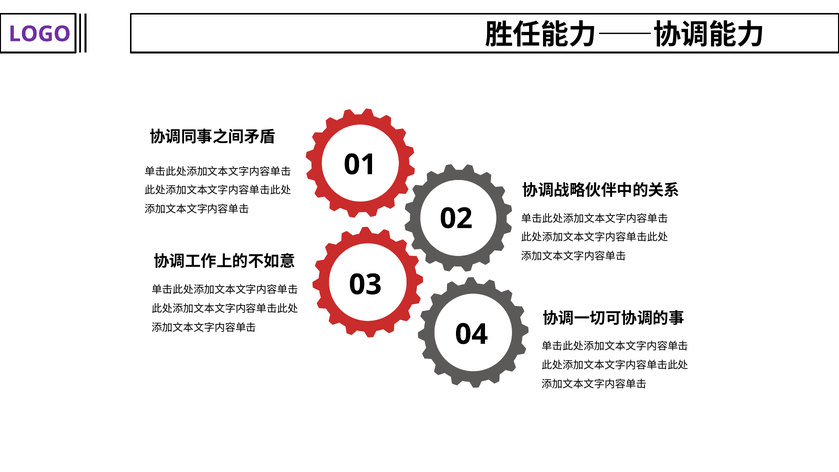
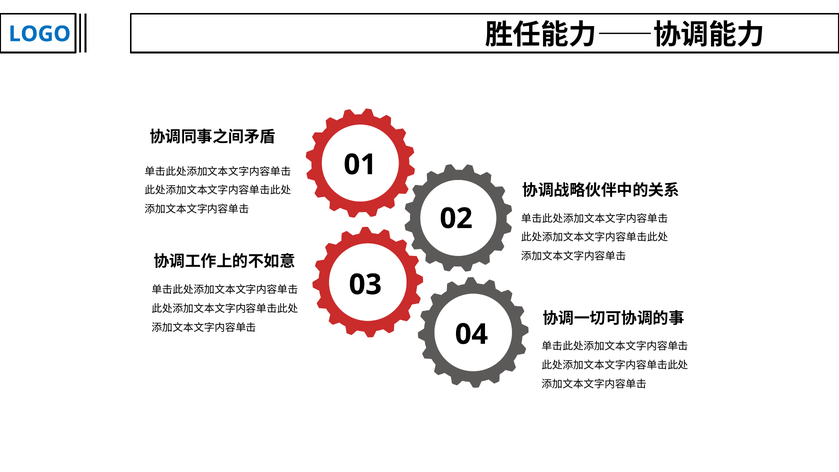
LOGO colour: purple -> blue
